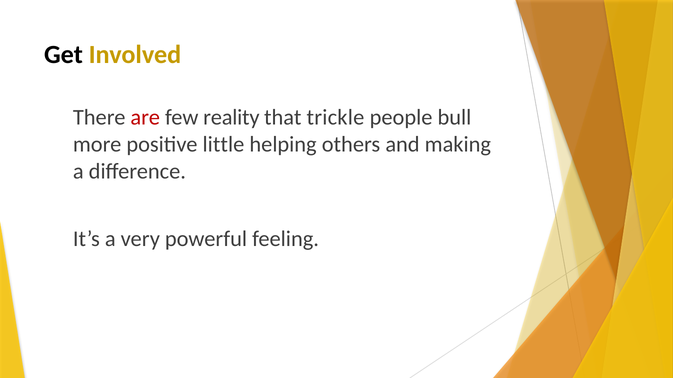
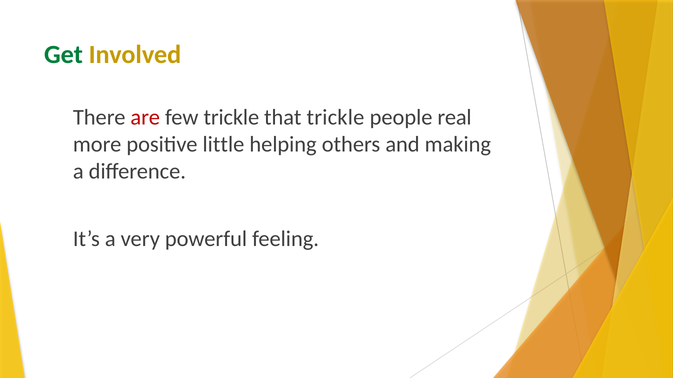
Get colour: black -> green
few reality: reality -> trickle
bull: bull -> real
